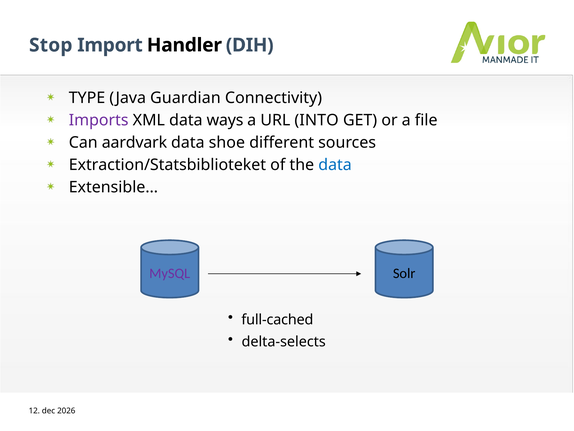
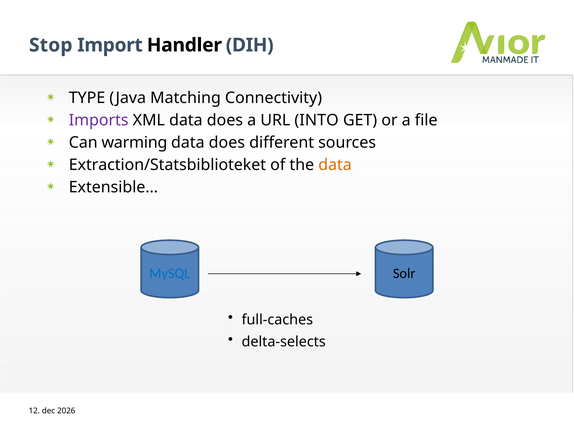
Guardian: Guardian -> Matching
XML data ways: ways -> does
aardvark: aardvark -> warming
shoe at (227, 142): shoe -> does
data at (335, 165) colour: blue -> orange
MySQL colour: purple -> blue
full-cached: full-cached -> full-caches
